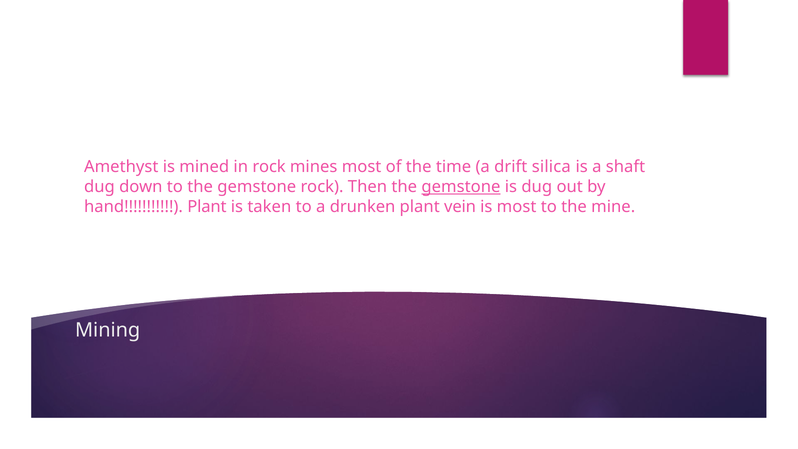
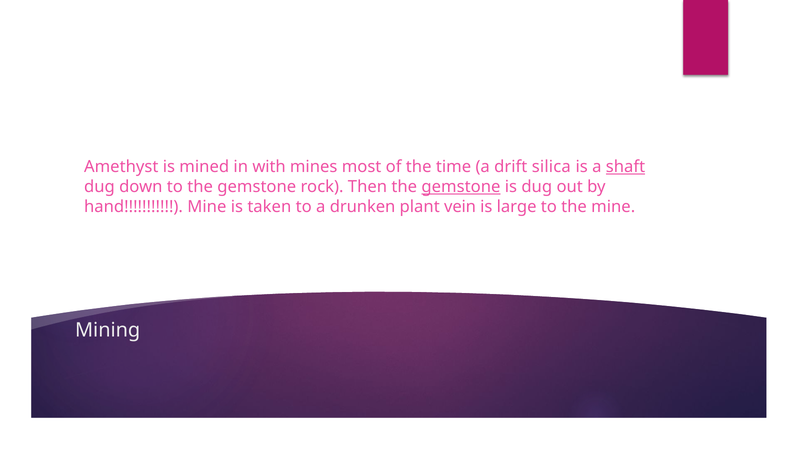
in rock: rock -> with
shaft underline: none -> present
hand Plant: Plant -> Mine
is most: most -> large
